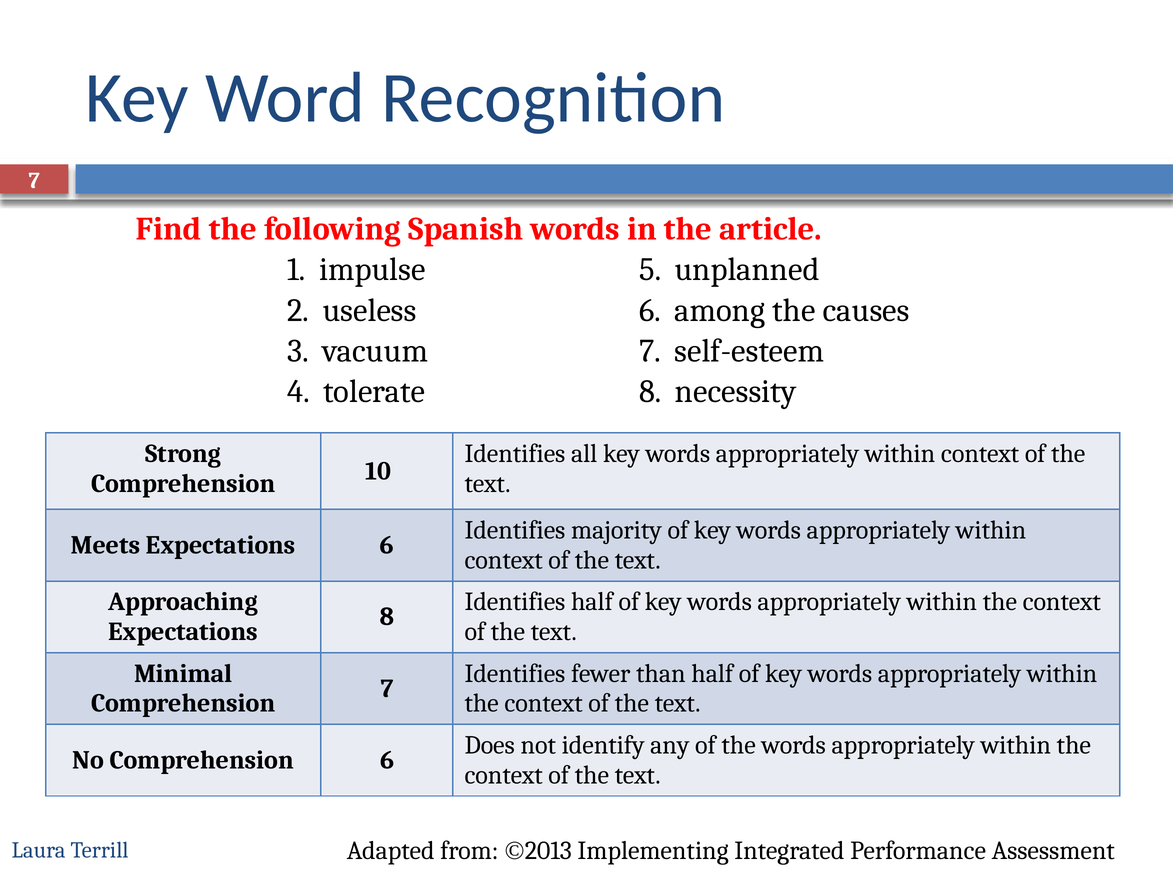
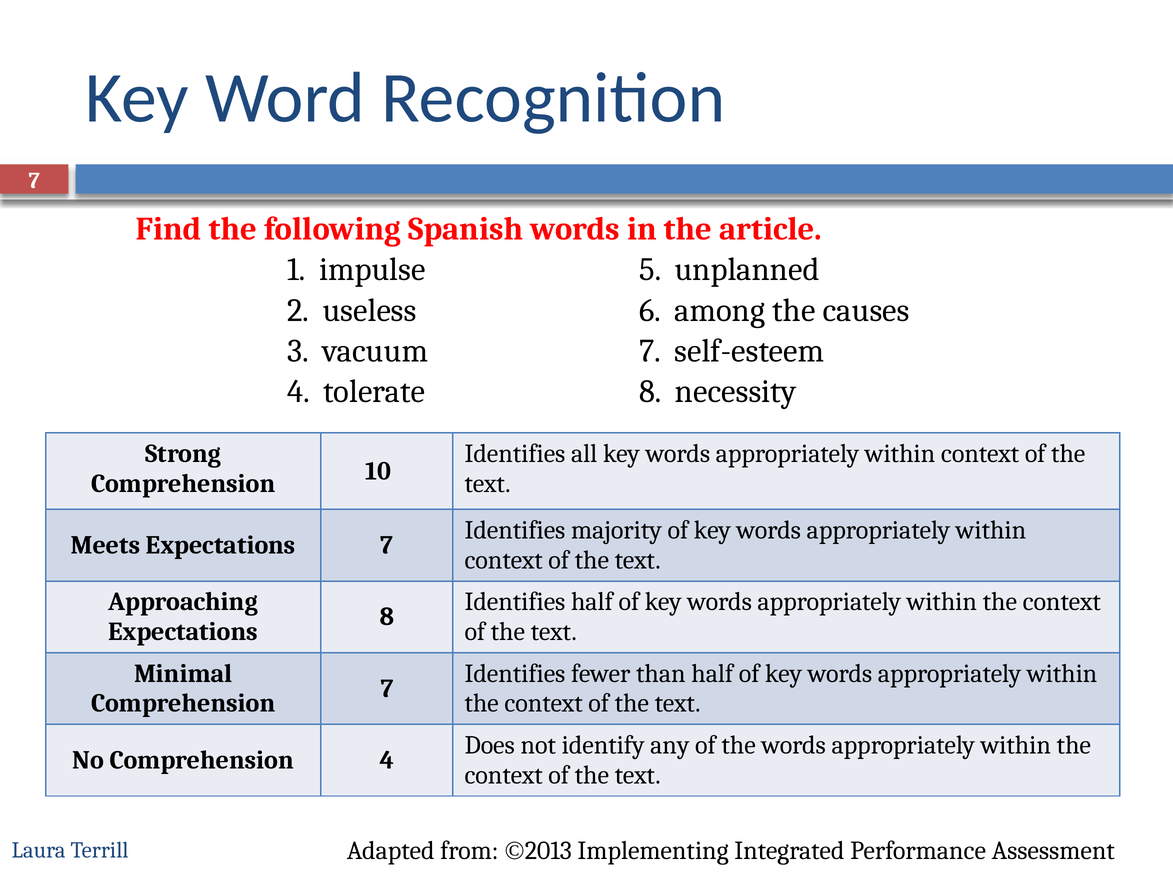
Expectations 6: 6 -> 7
Comprehension 6: 6 -> 4
